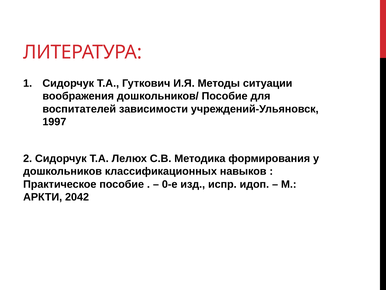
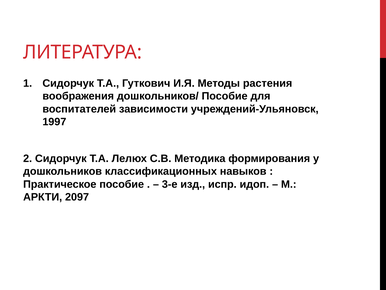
ситуации: ситуации -> растения
0-е: 0-е -> 3-е
2042: 2042 -> 2097
